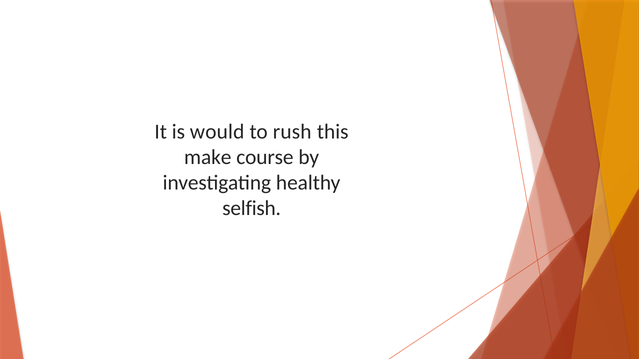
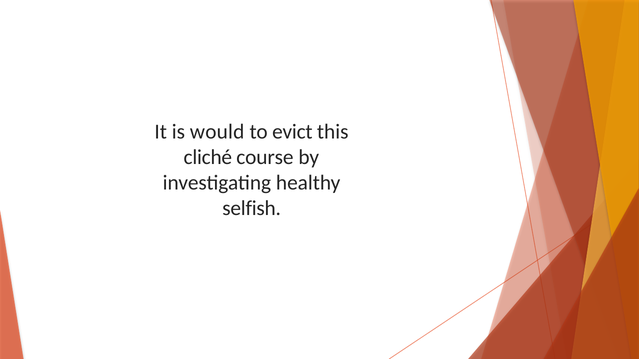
rush: rush -> evict
make: make -> cliché
